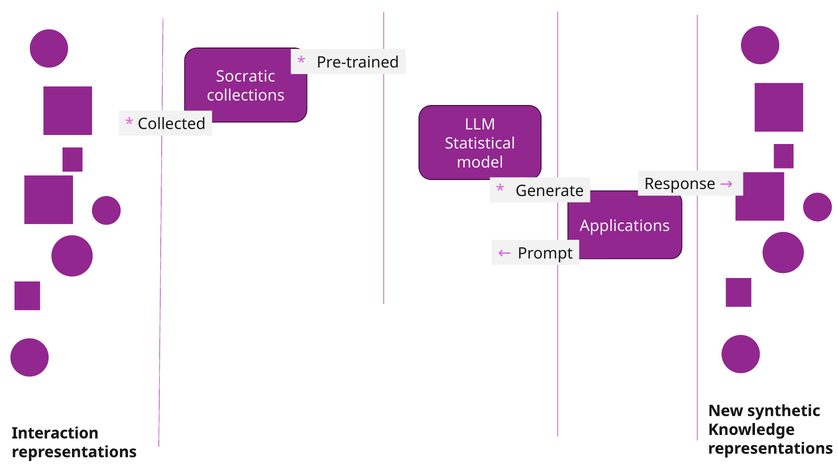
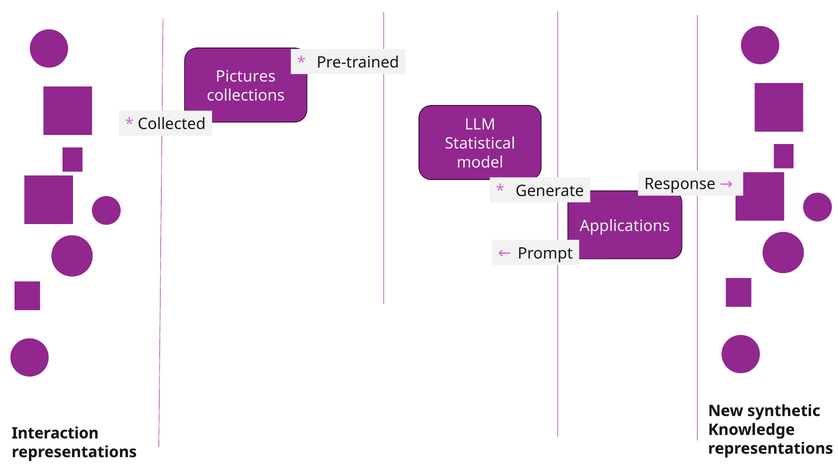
Socratic: Socratic -> Pictures
